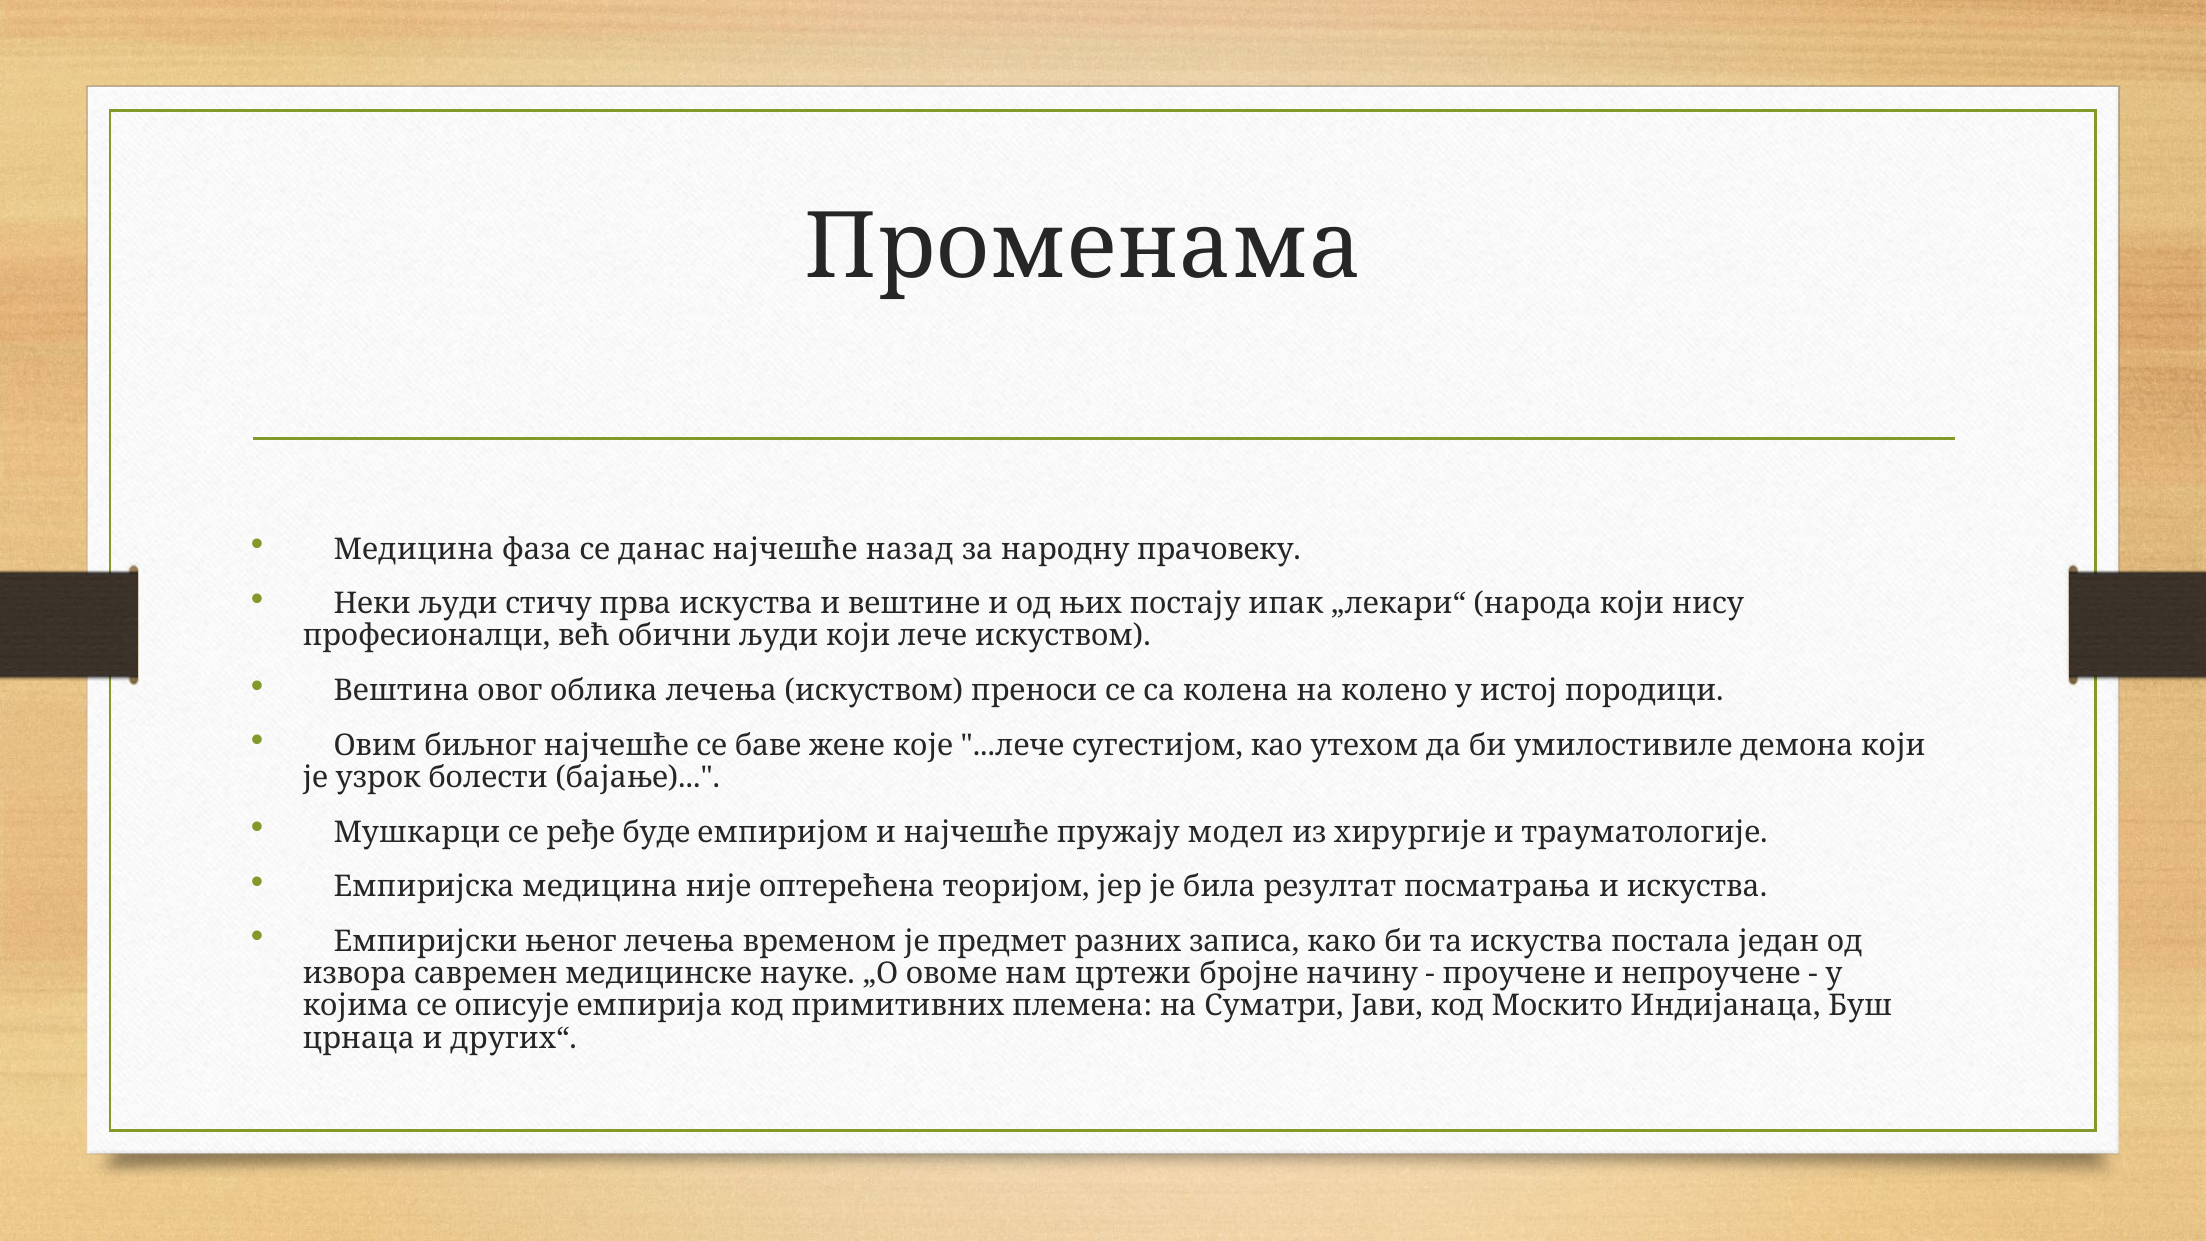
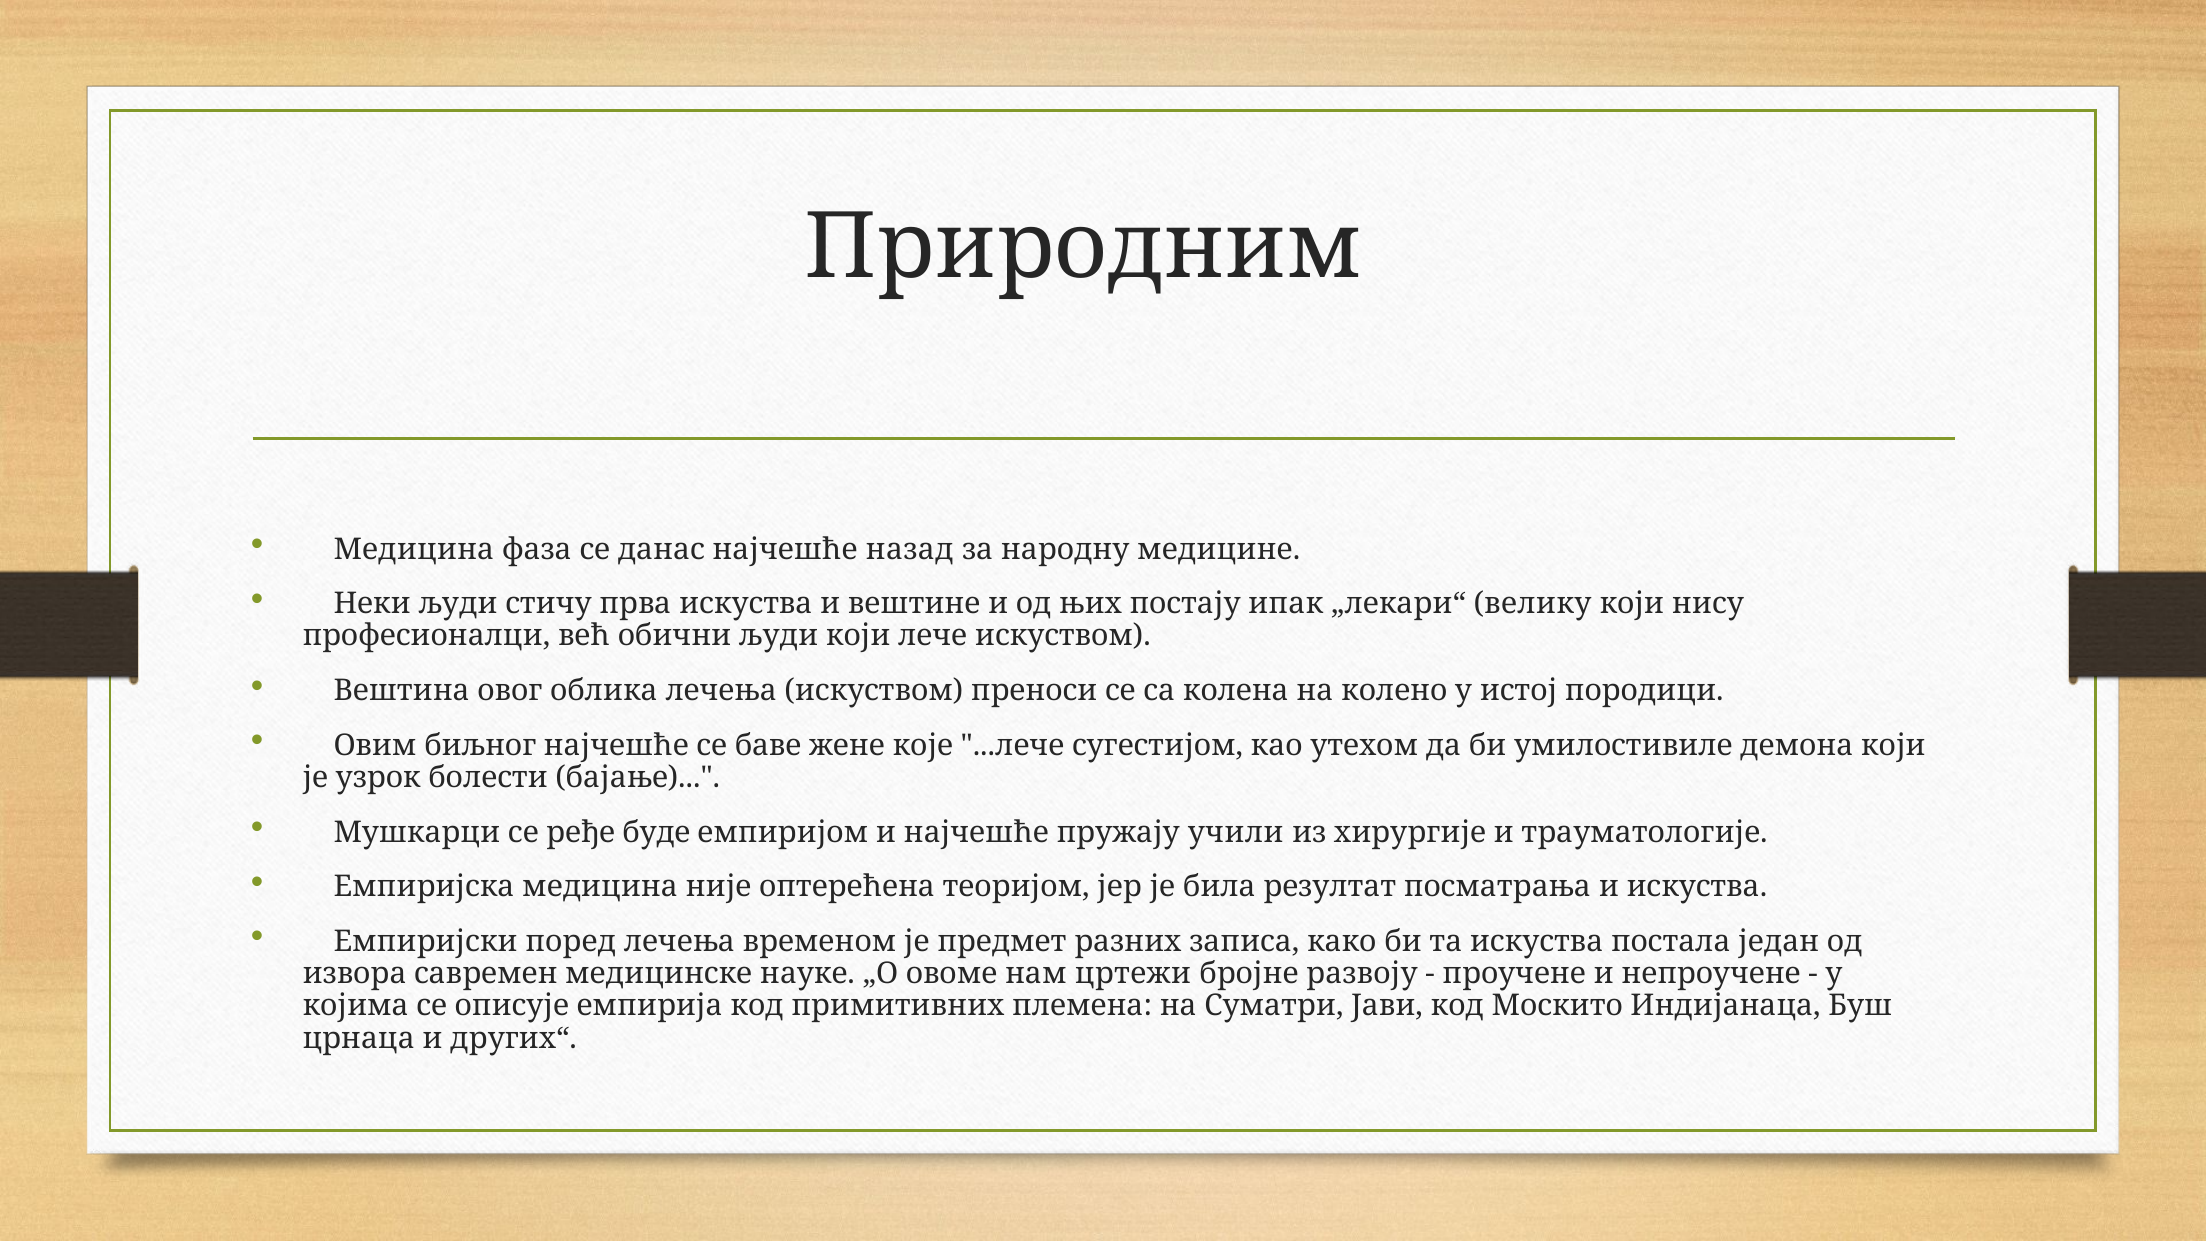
Променама: Променама -> Природним
прачовеку: прачовеку -> медицине
народа: народа -> велику
модел: модел -> учили
њеног: њеног -> поред
начину: начину -> развоју
